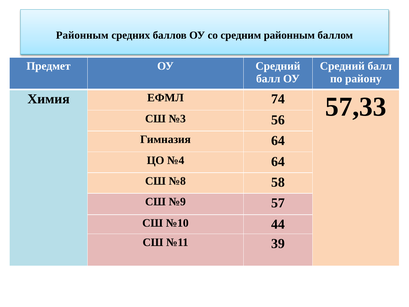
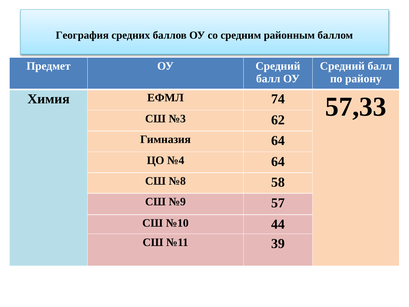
Районным at (82, 35): Районным -> География
56: 56 -> 62
